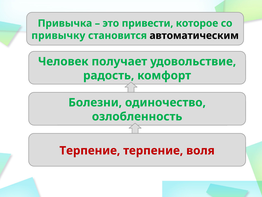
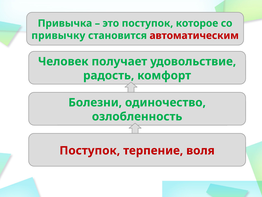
привести at (148, 23): привести -> поступок
автоматическим colour: black -> red
Терпение at (90, 150): Терпение -> Поступок
